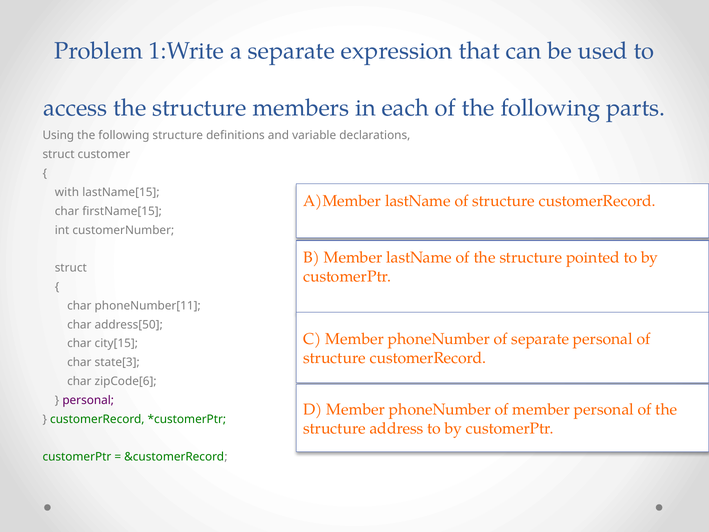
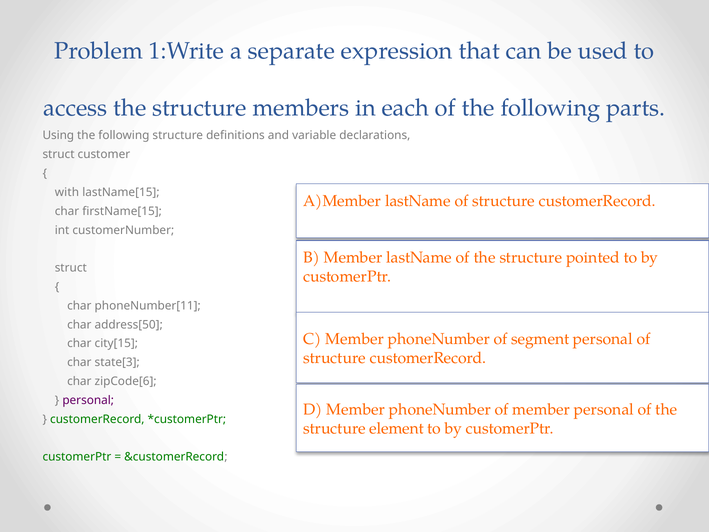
of separate: separate -> segment
address: address -> element
